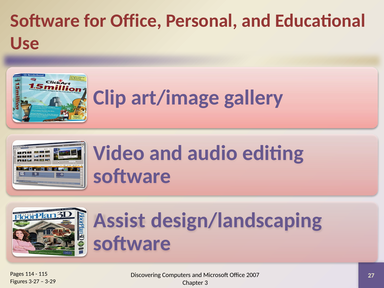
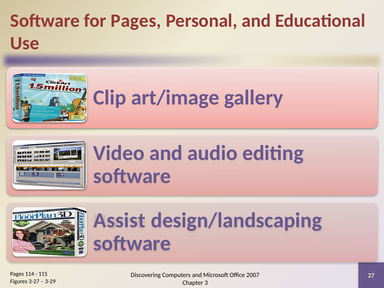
for Office: Office -> Pages
